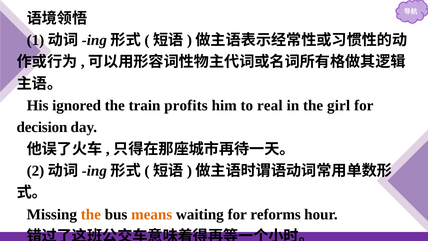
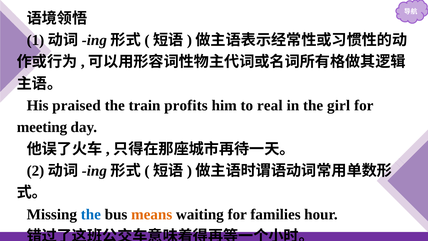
ignored: ignored -> praised
decision: decision -> meeting
the at (91, 214) colour: orange -> blue
reforms: reforms -> families
